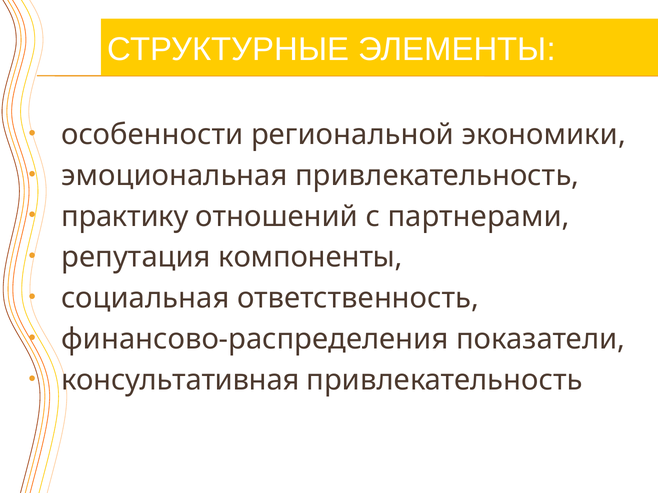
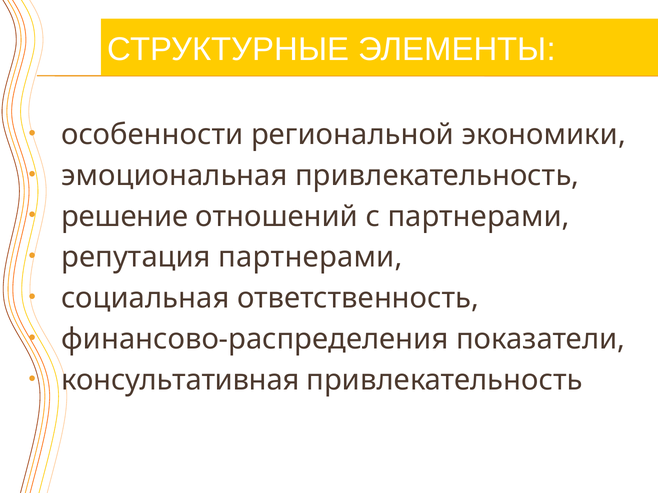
практику: практику -> решение
репутация компоненты: компоненты -> партнерами
